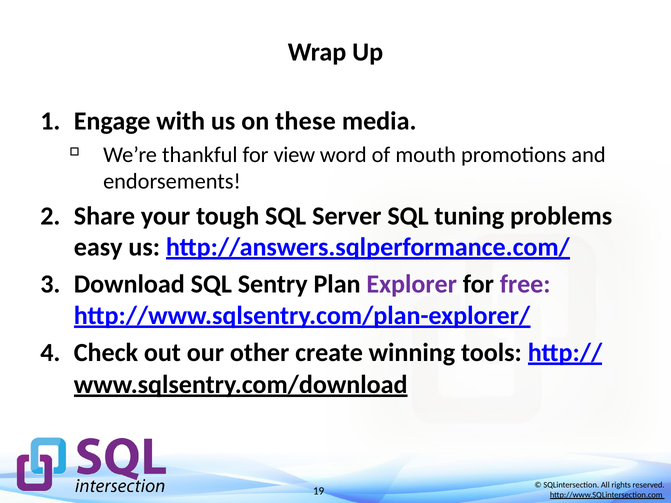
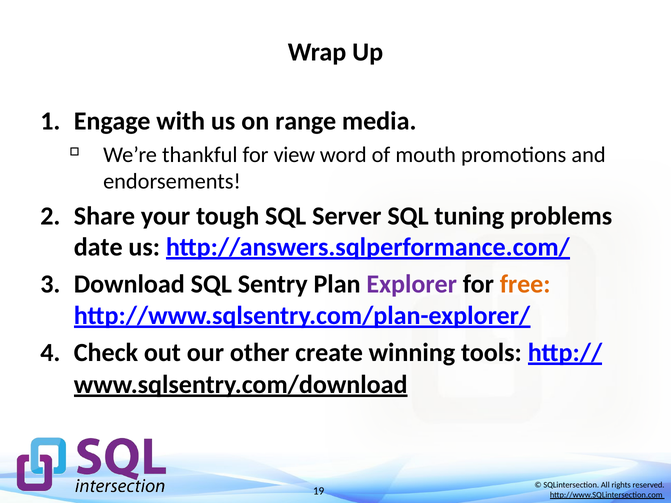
these: these -> range
easy: easy -> date
free colour: purple -> orange
